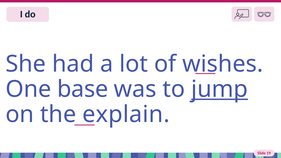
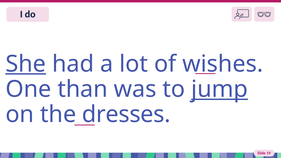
She underline: none -> present
base: base -> than
explain: explain -> dresses
